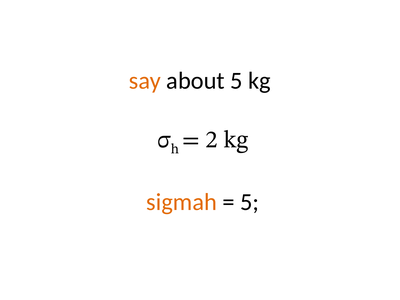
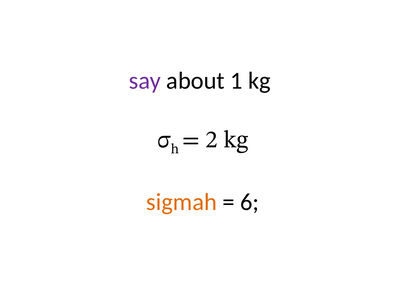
say colour: orange -> purple
about 5: 5 -> 1
5 at (250, 202): 5 -> 6
